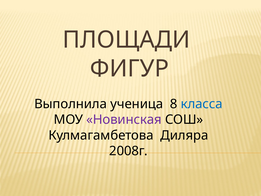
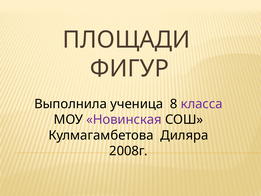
класса colour: blue -> purple
